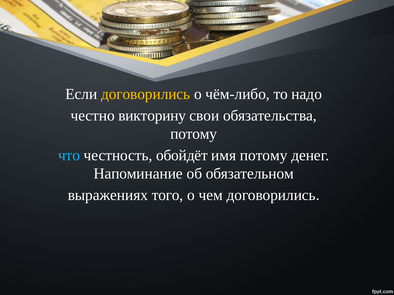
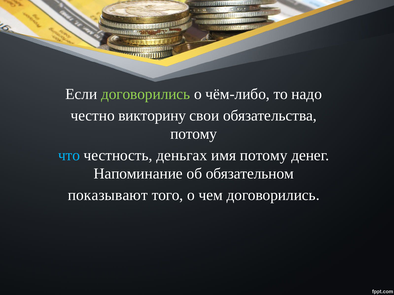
договорились at (146, 94) colour: yellow -> light green
обойдёт: обойдёт -> деньгах
выражениях: выражениях -> показывают
